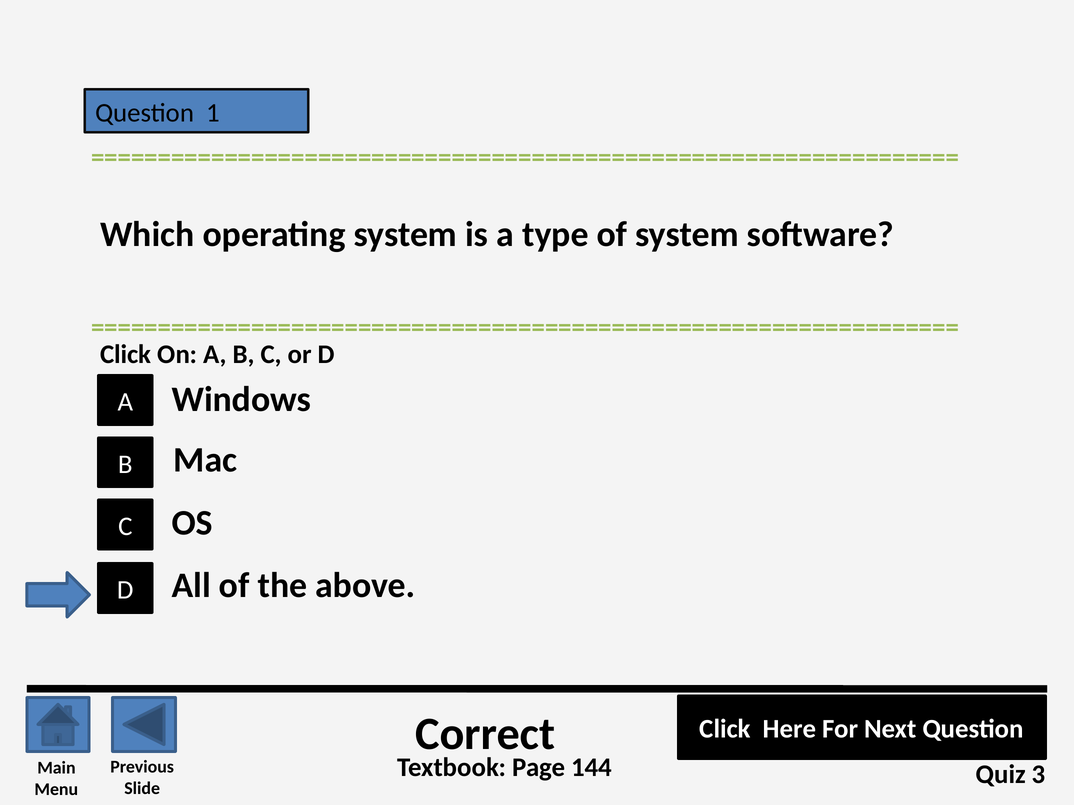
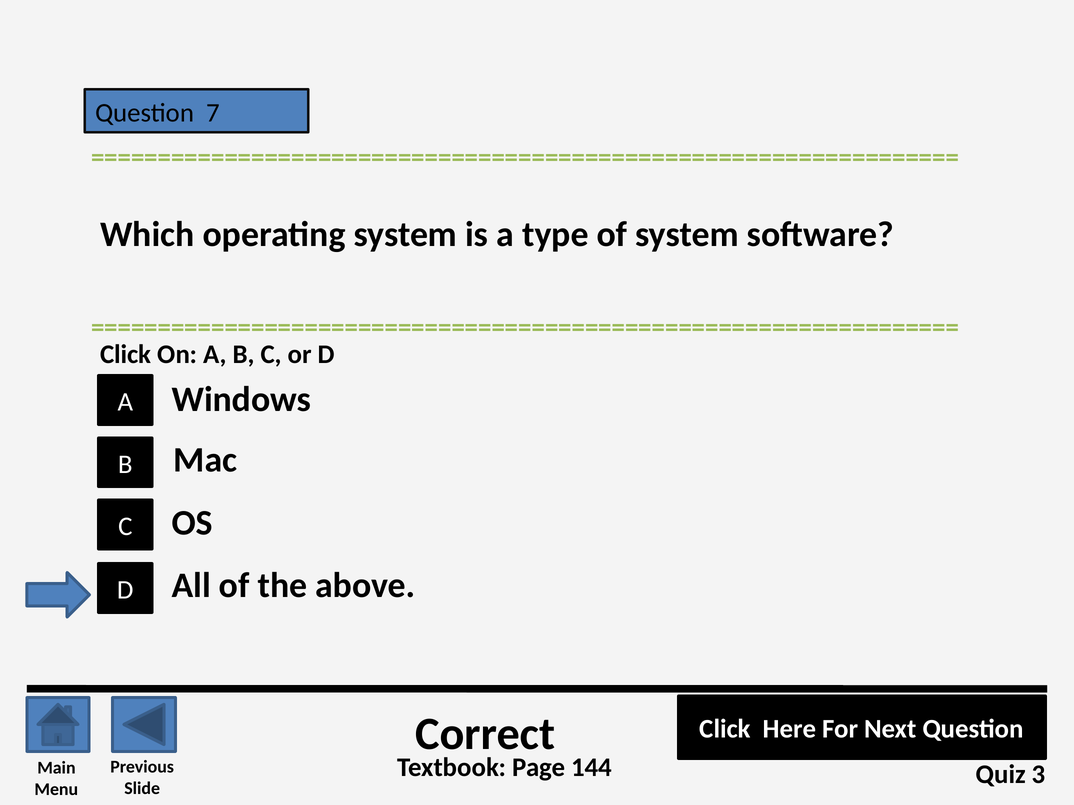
1: 1 -> 7
